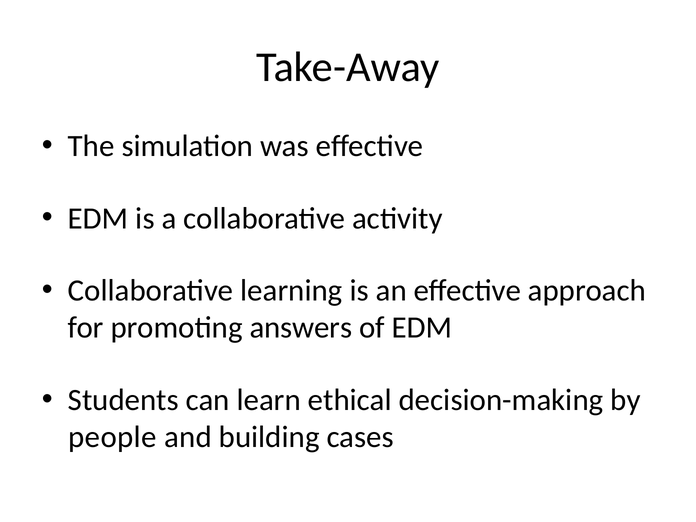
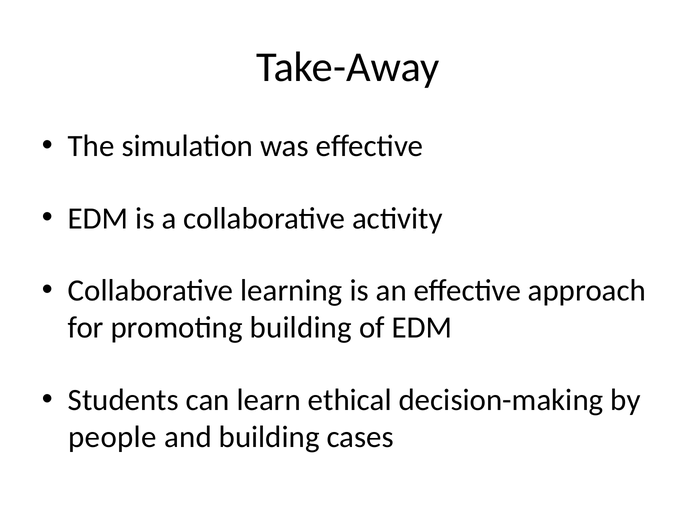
promoting answers: answers -> building
